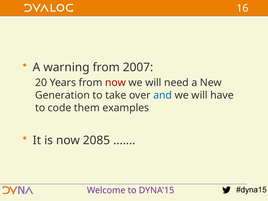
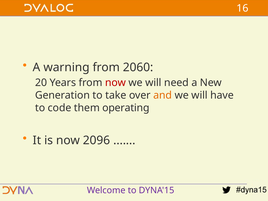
2007: 2007 -> 2060
and colour: blue -> orange
examples: examples -> operating
2085: 2085 -> 2096
